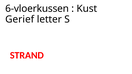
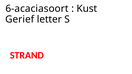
6-vloerkussen: 6-vloerkussen -> 6-acaciasoort
